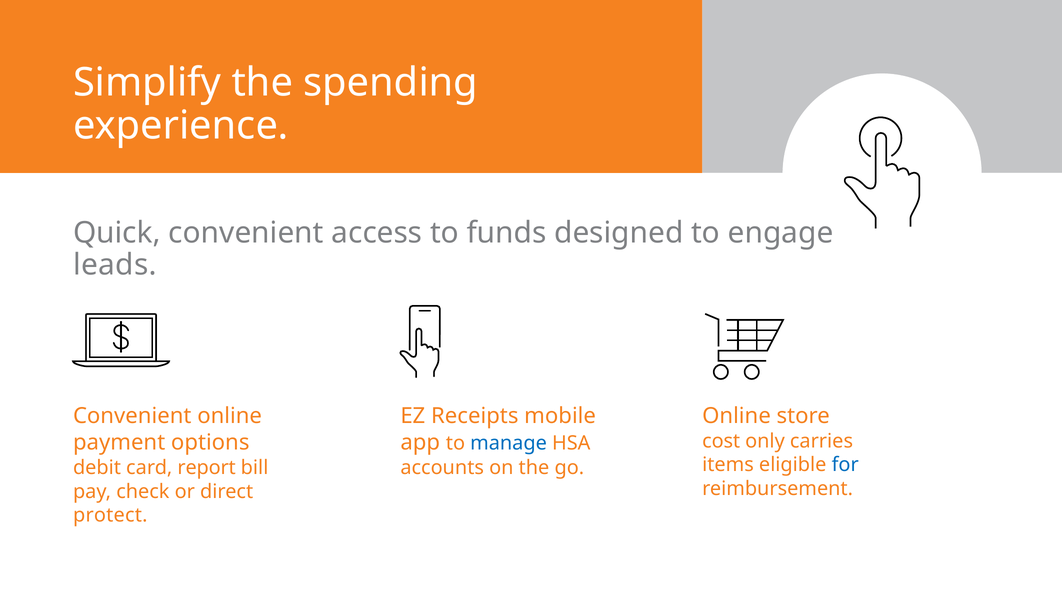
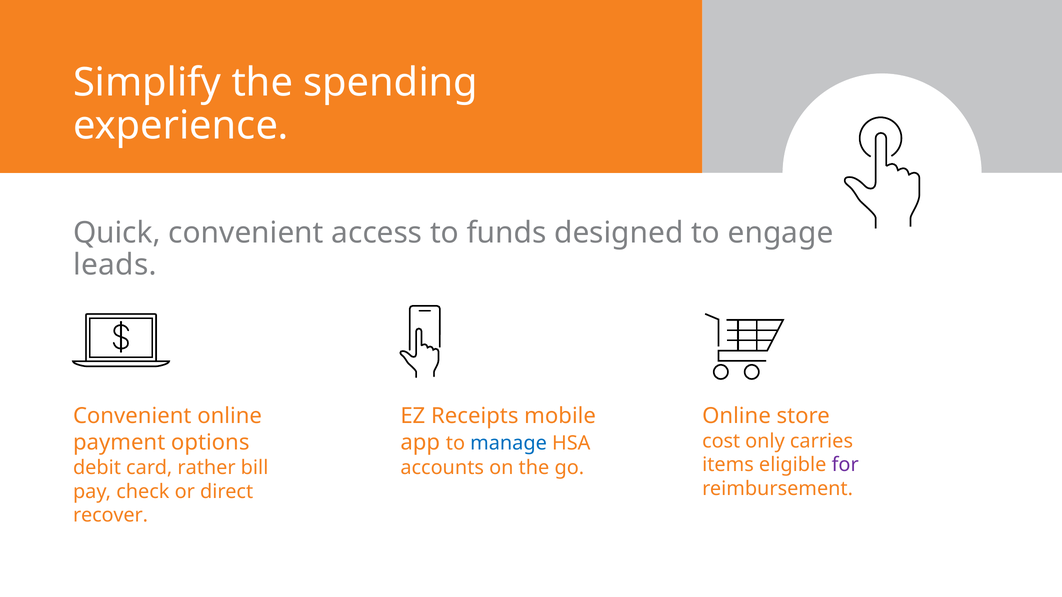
for colour: blue -> purple
report: report -> rather
protect: protect -> recover
